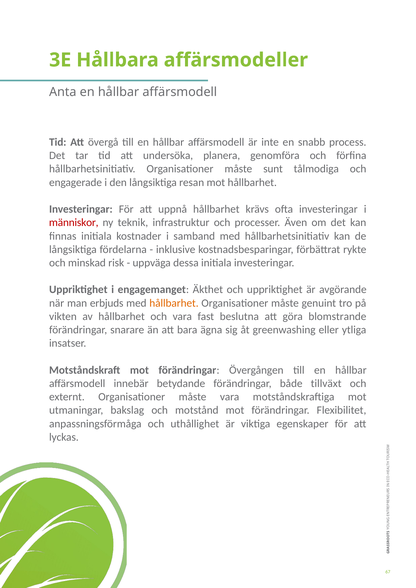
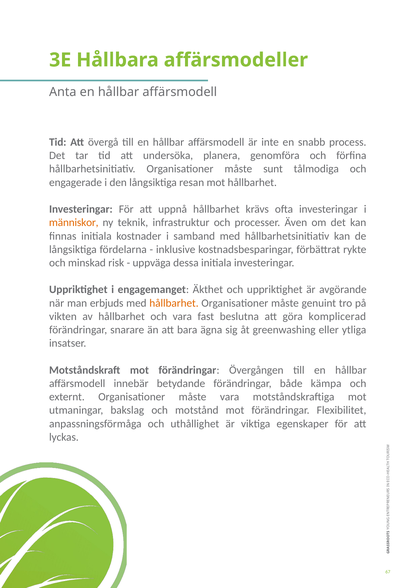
människor colour: red -> orange
blomstrande: blomstrande -> komplicerad
tillväxt: tillväxt -> kämpa
